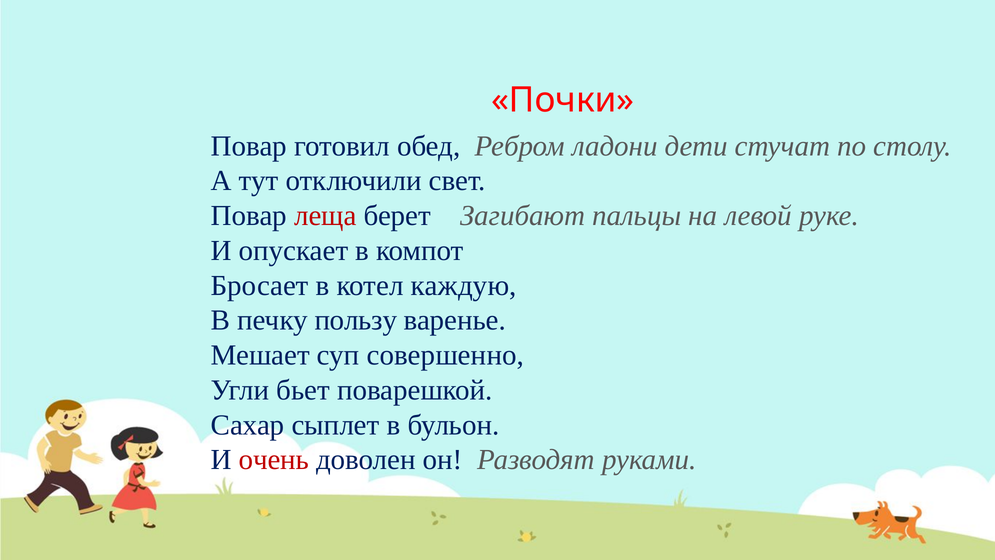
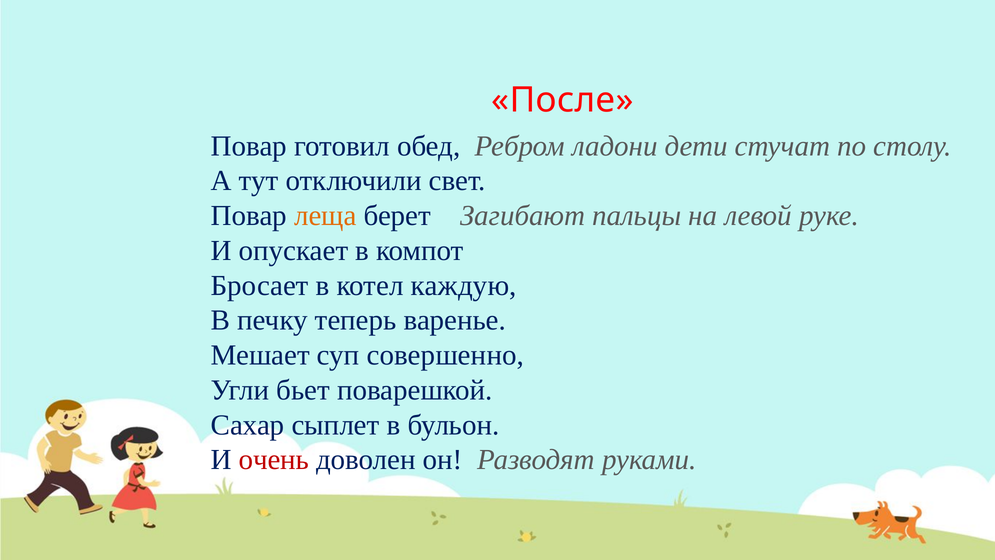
Почки: Почки -> После
леща colour: red -> orange
пользу: пользу -> теперь
